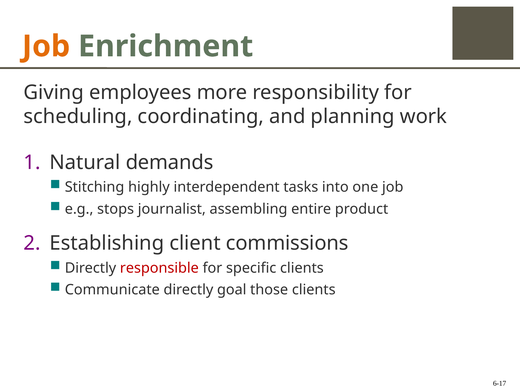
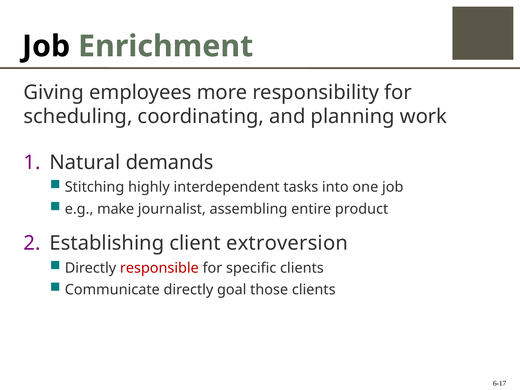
Job at (46, 46) colour: orange -> black
stops: stops -> make
commissions: commissions -> extroversion
